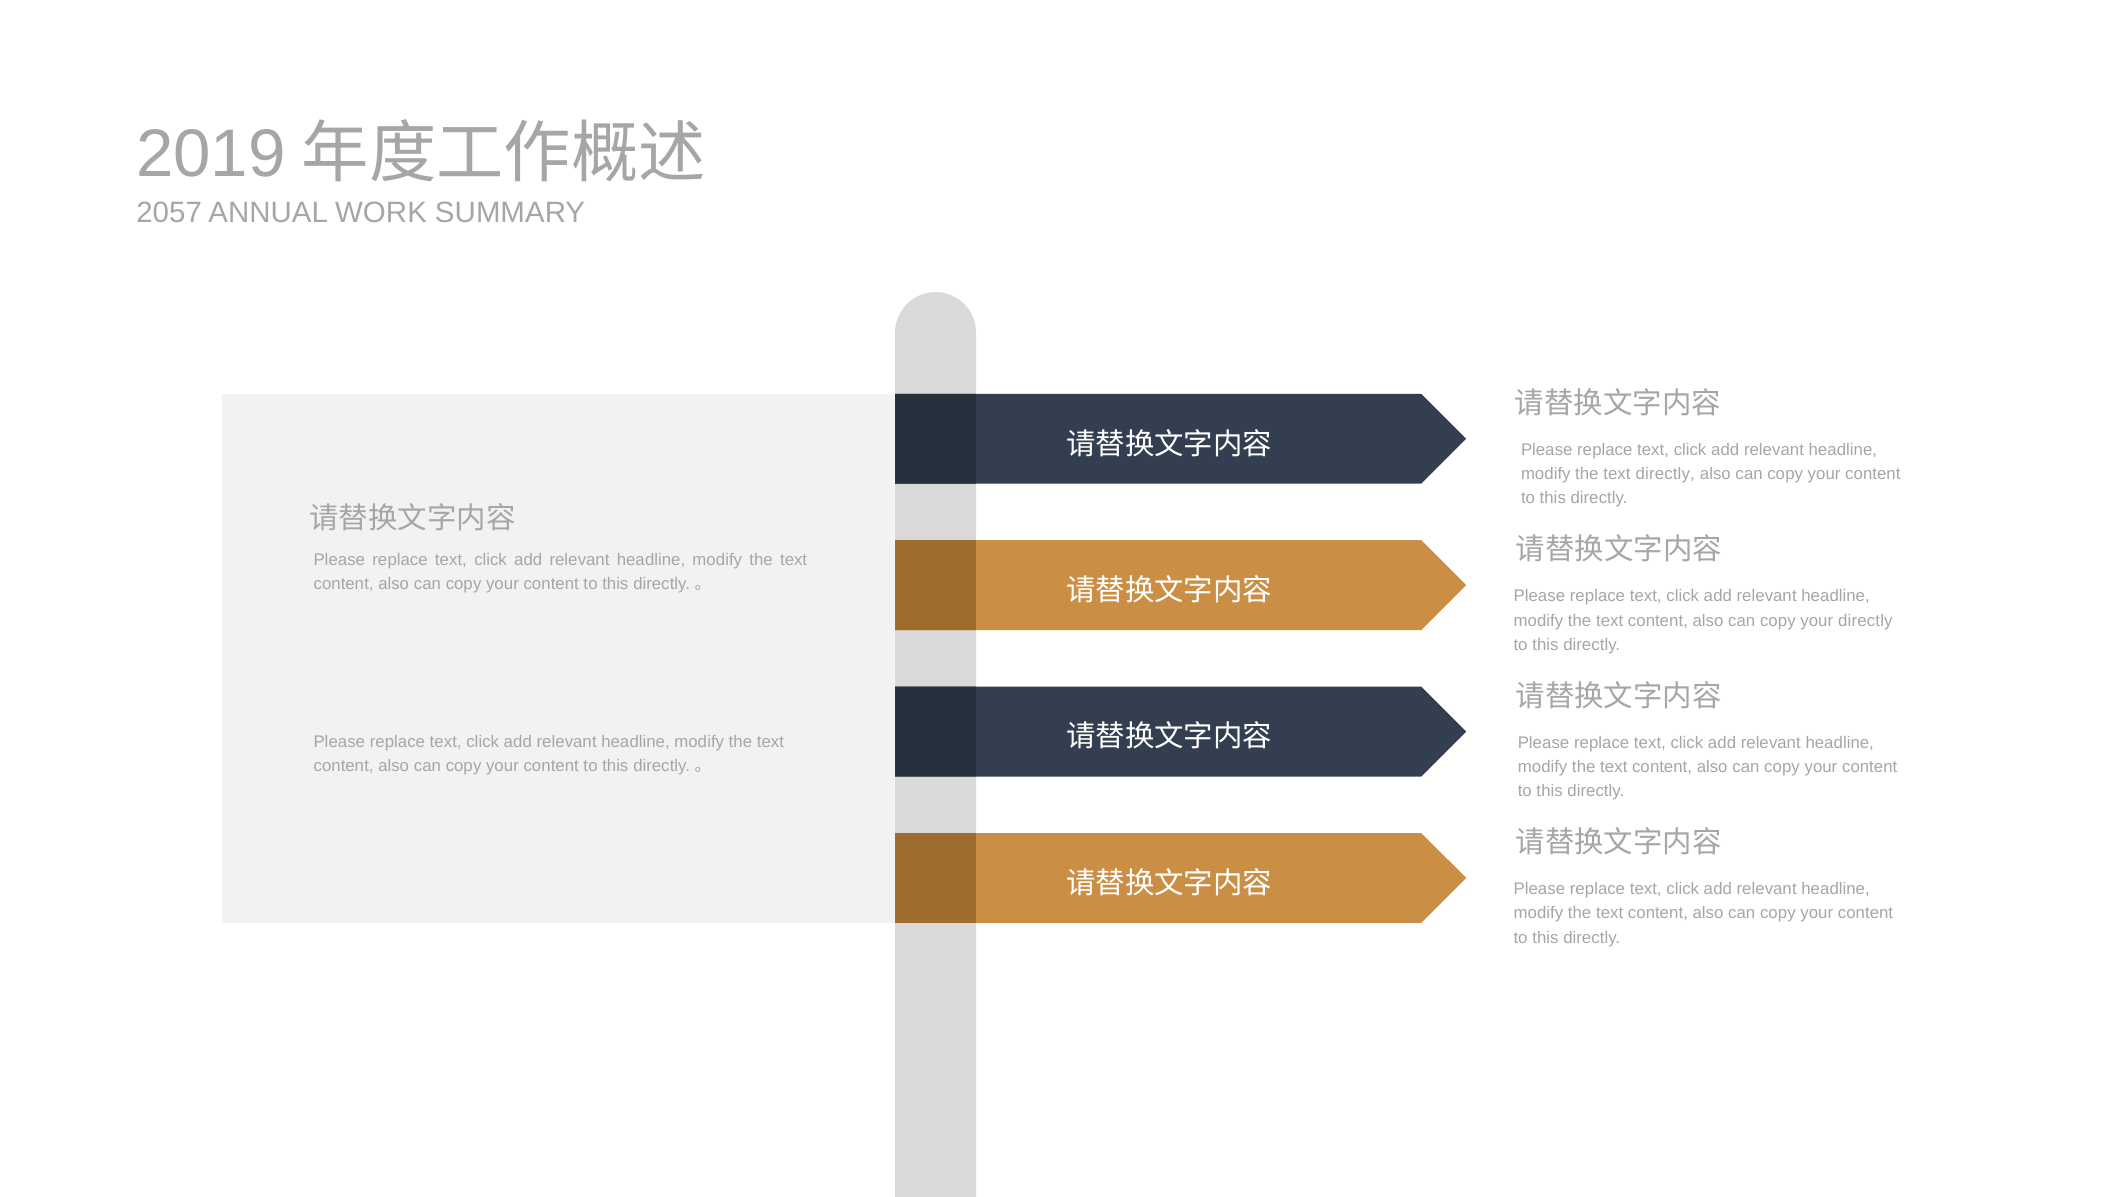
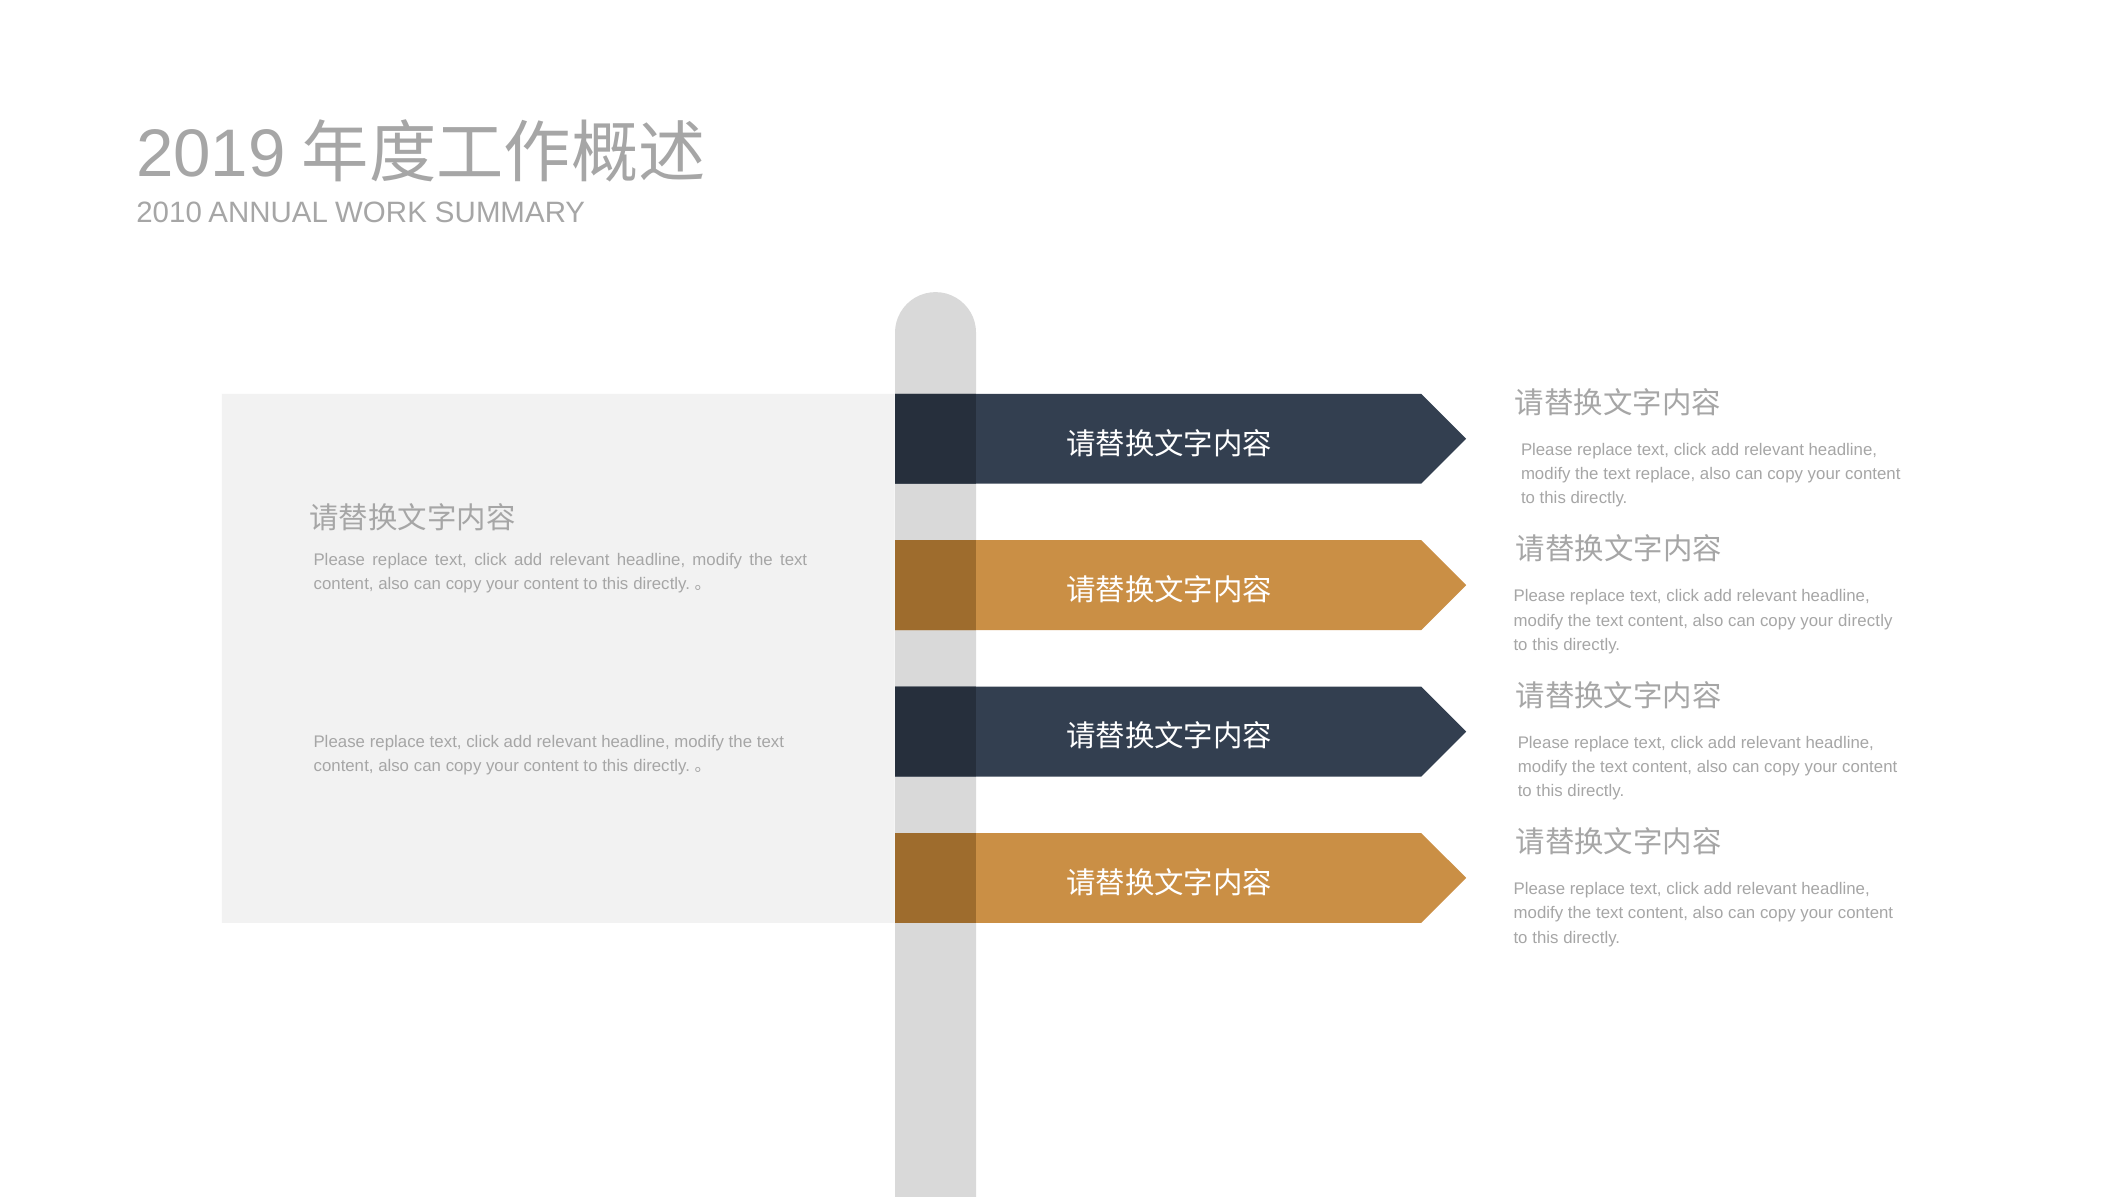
2057: 2057 -> 2010
text directly: directly -> replace
